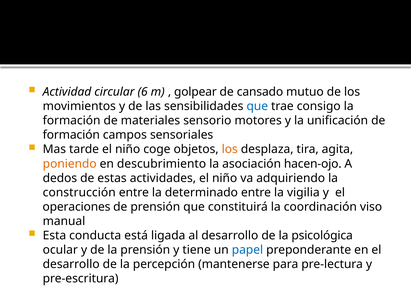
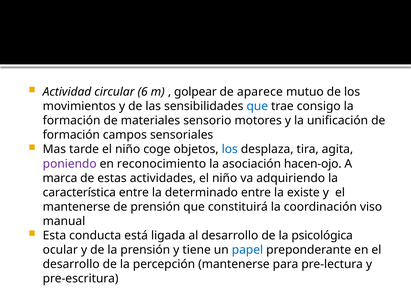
cansado: cansado -> aparece
los at (230, 149) colour: orange -> blue
poniendo colour: orange -> purple
descubrimiento: descubrimiento -> reconocimiento
dedos: dedos -> marca
construcción: construcción -> característica
vigilia: vigilia -> existe
operaciones at (76, 207): operaciones -> mantenerse
